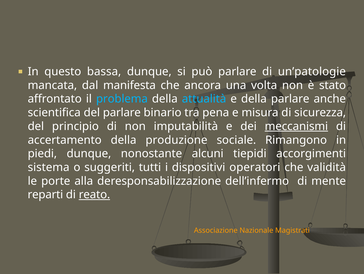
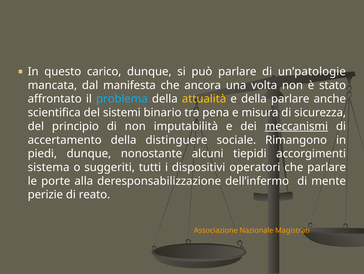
bassa: bassa -> carico
attualità colour: light blue -> yellow
del parlare: parlare -> sistemi
produzione: produzione -> distinguere
che validità: validità -> parlare
reparti: reparti -> perizie
reato underline: present -> none
